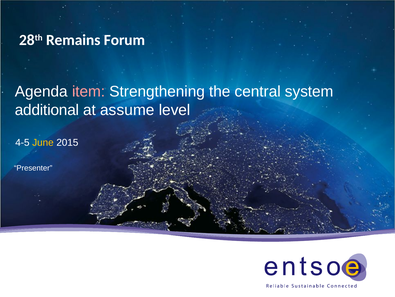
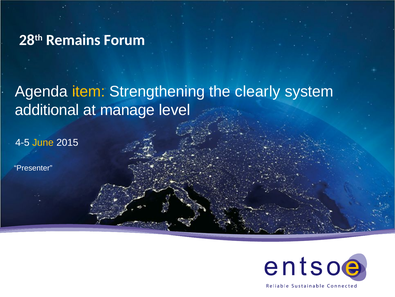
item colour: pink -> yellow
central: central -> clearly
assume: assume -> manage
